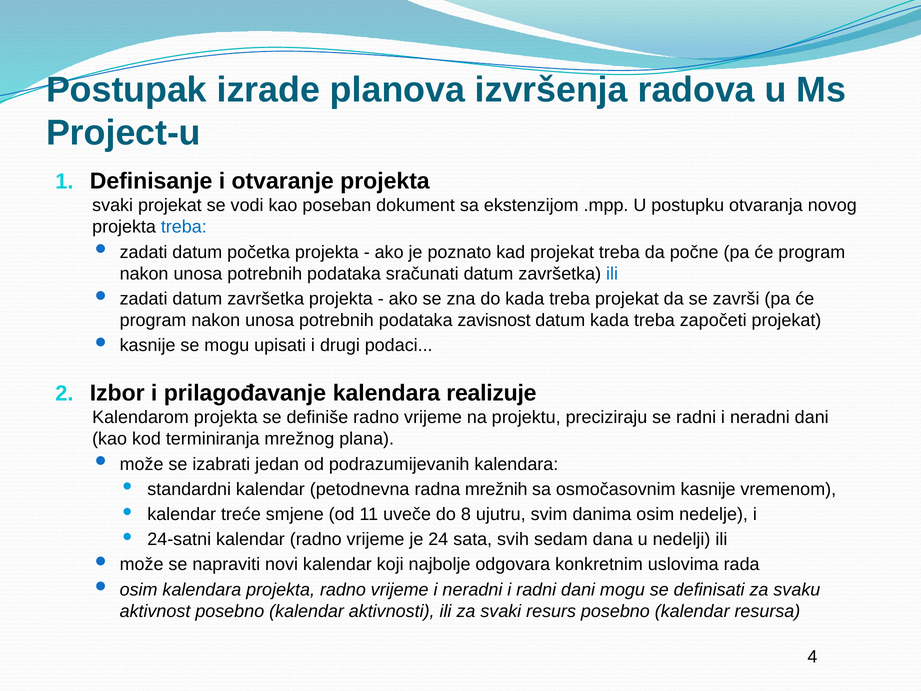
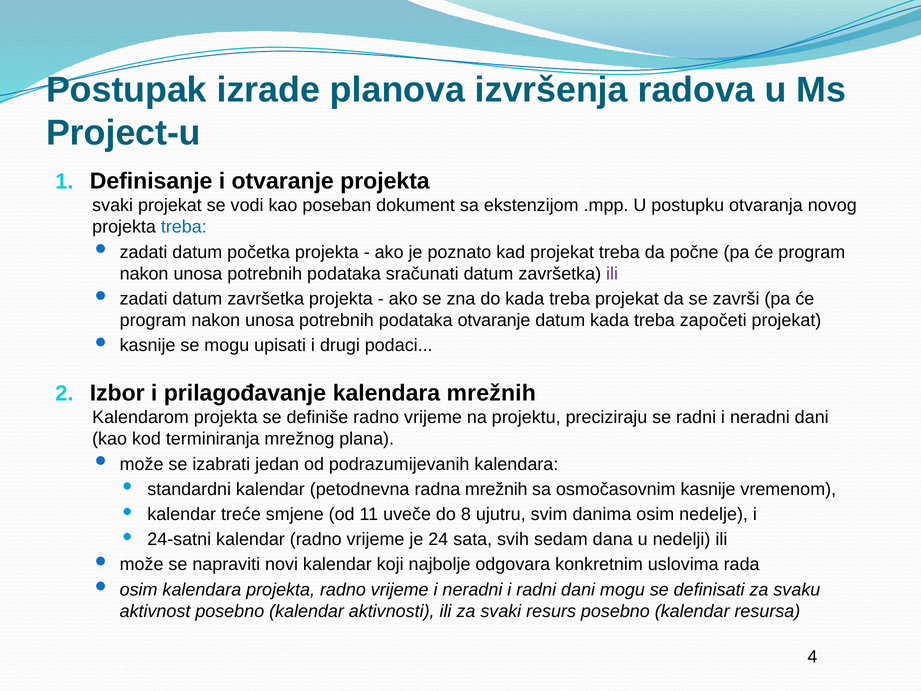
ili at (612, 274) colour: blue -> purple
podataka zavisnost: zavisnost -> otvaranje
kalendara realizuje: realizuje -> mrežnih
